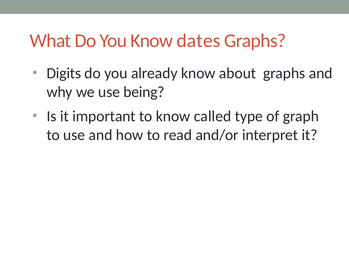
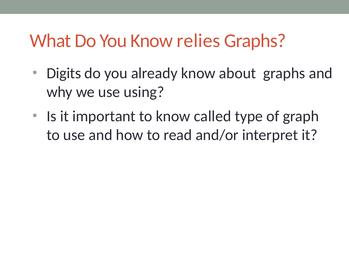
dates: dates -> relies
being: being -> using
